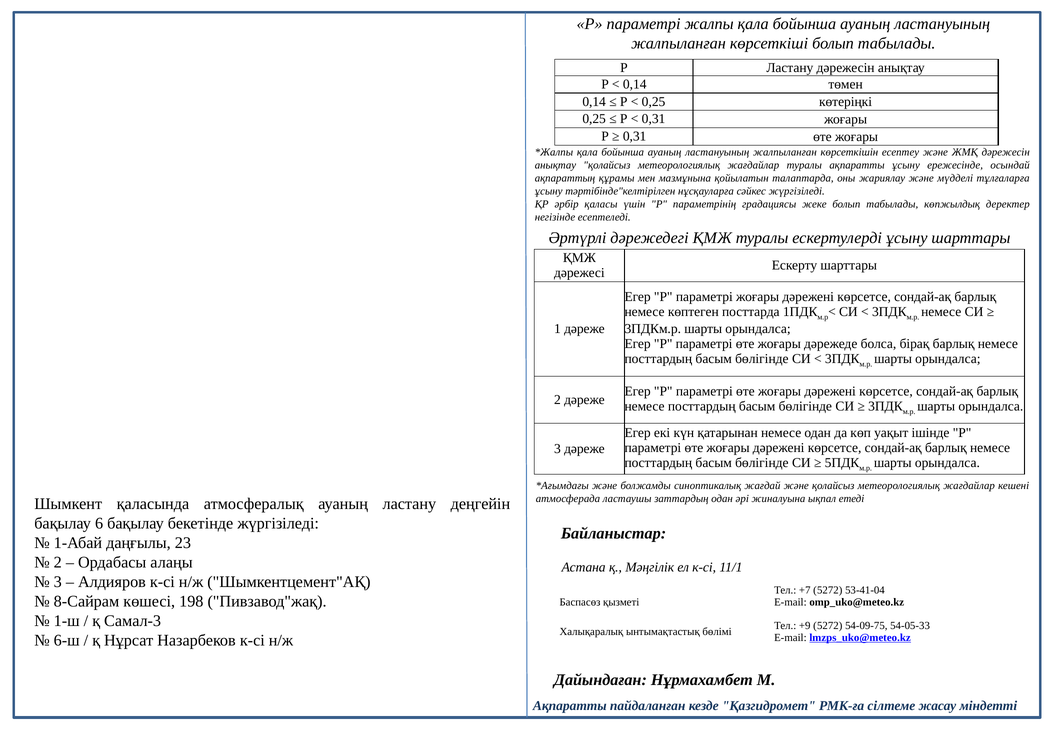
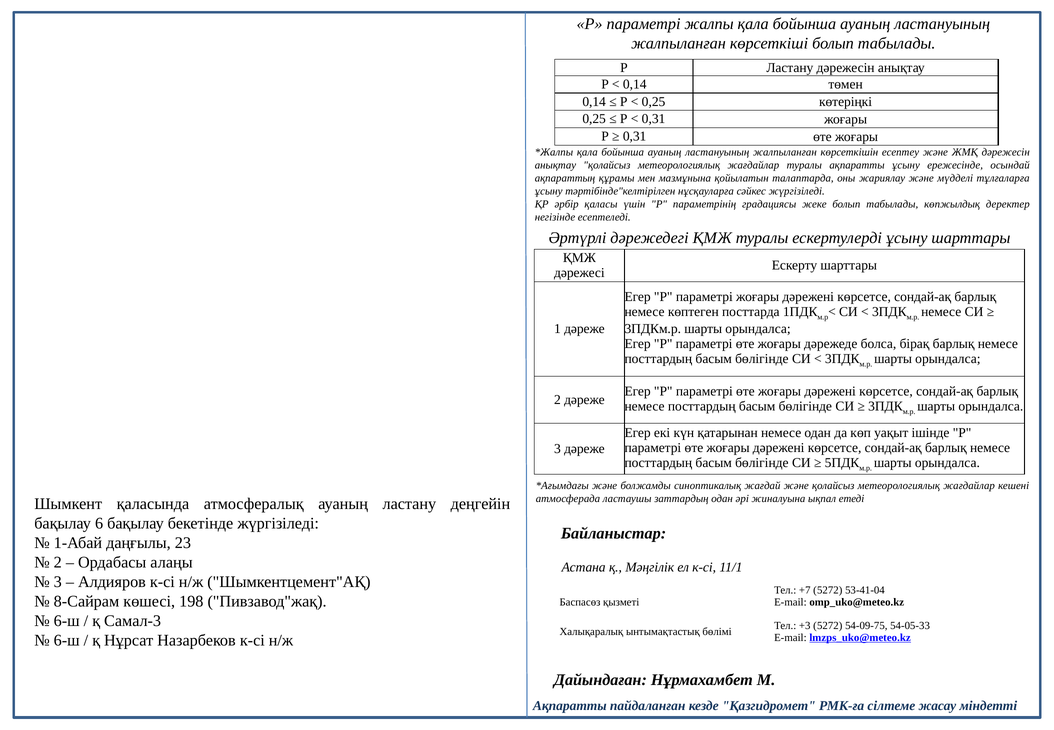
1-ш at (67, 620): 1-ш -> 6-ш
+9: +9 -> +3
